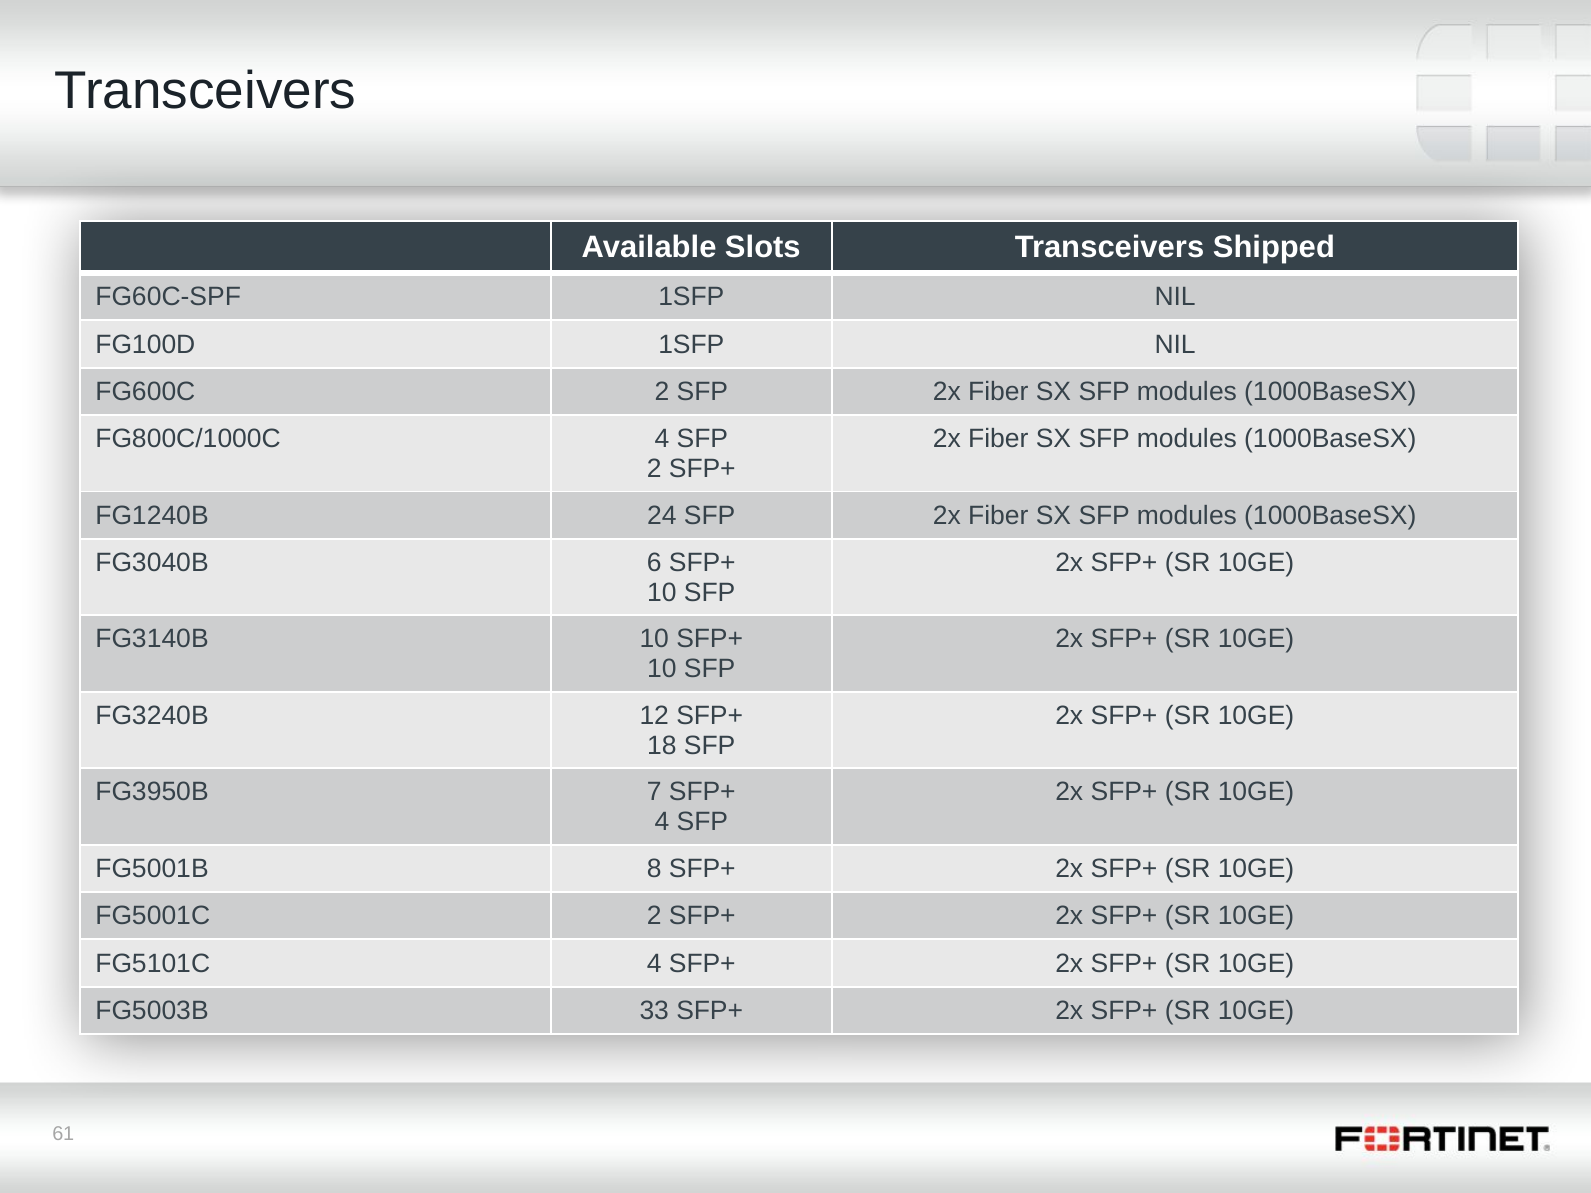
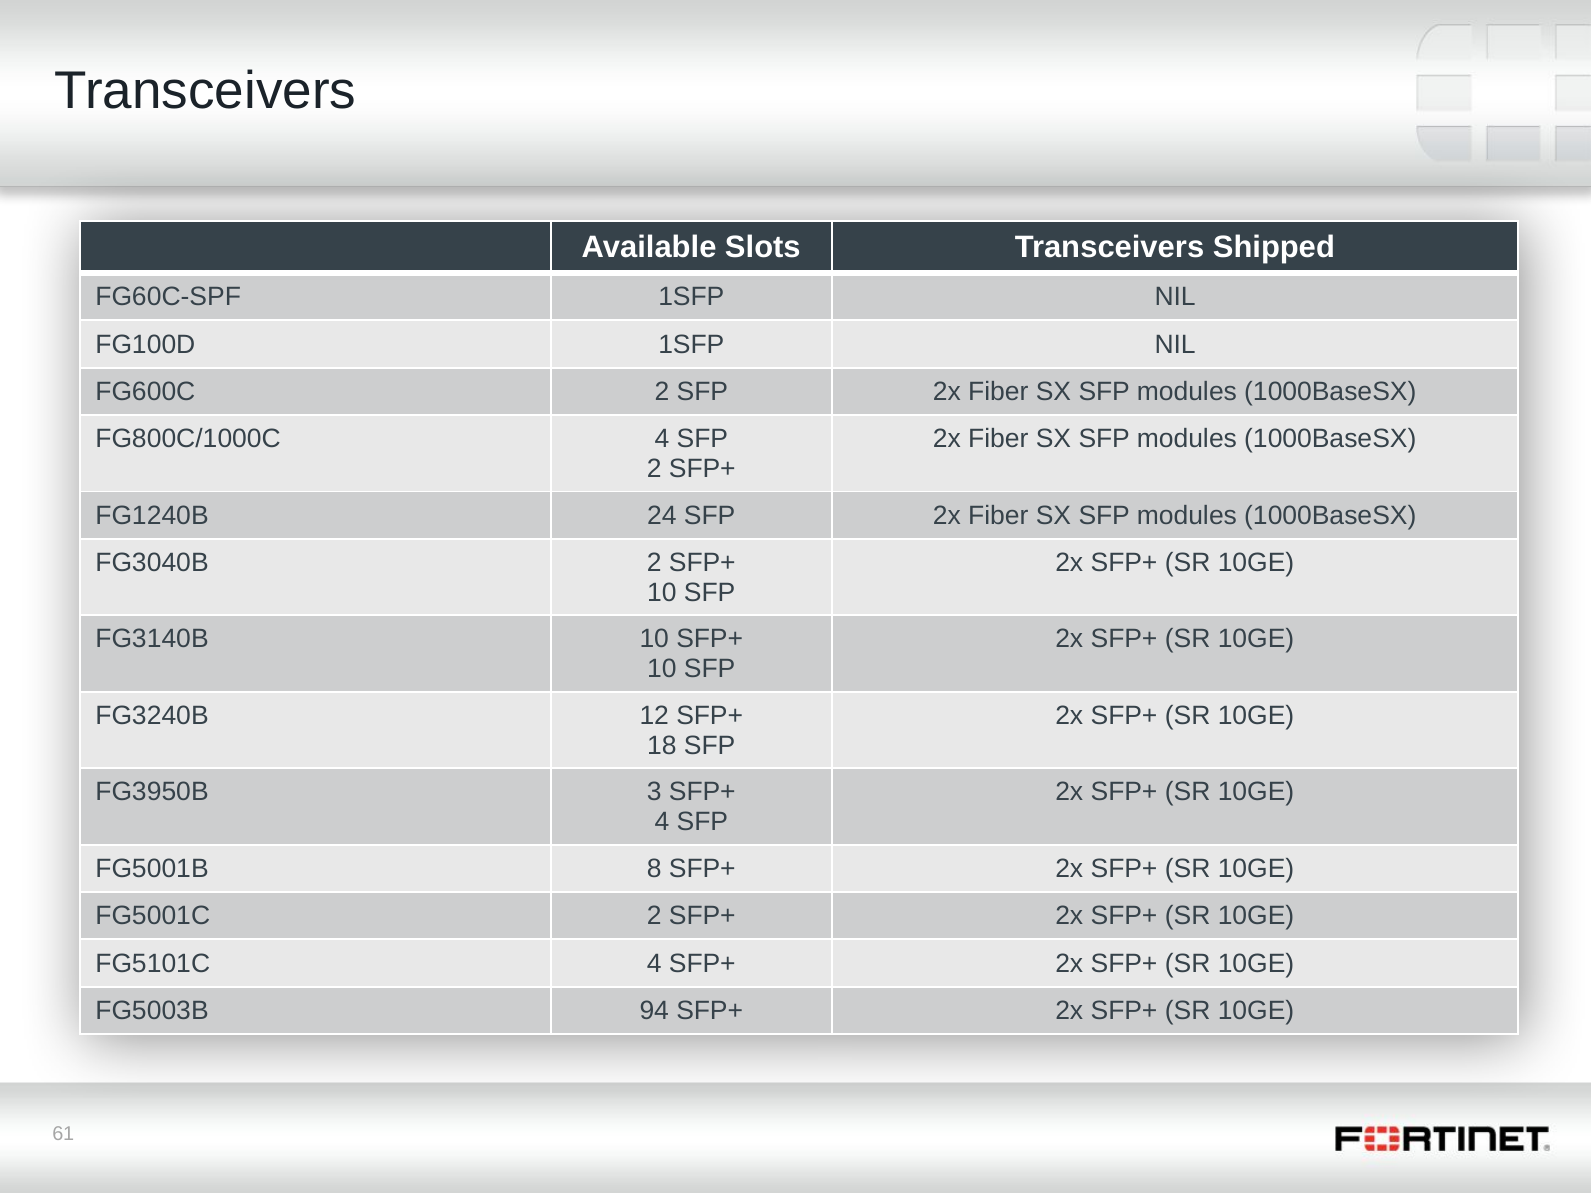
FG3040B 6: 6 -> 2
7: 7 -> 3
33: 33 -> 94
